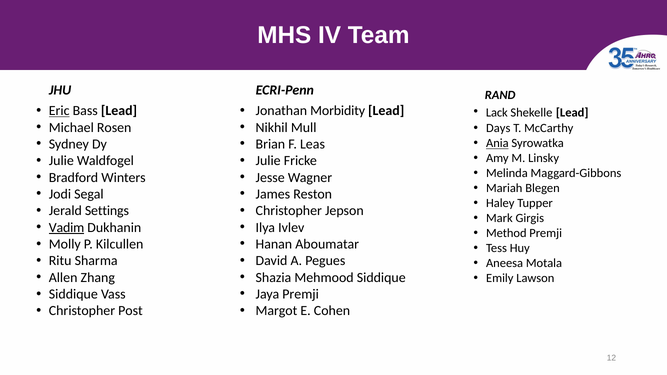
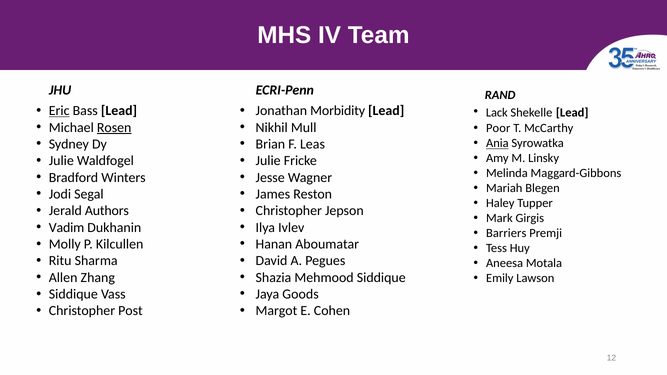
Rosen underline: none -> present
Days: Days -> Poor
Settings: Settings -> Authors
Vadim underline: present -> none
Method: Method -> Barriers
Jaya Premji: Premji -> Goods
